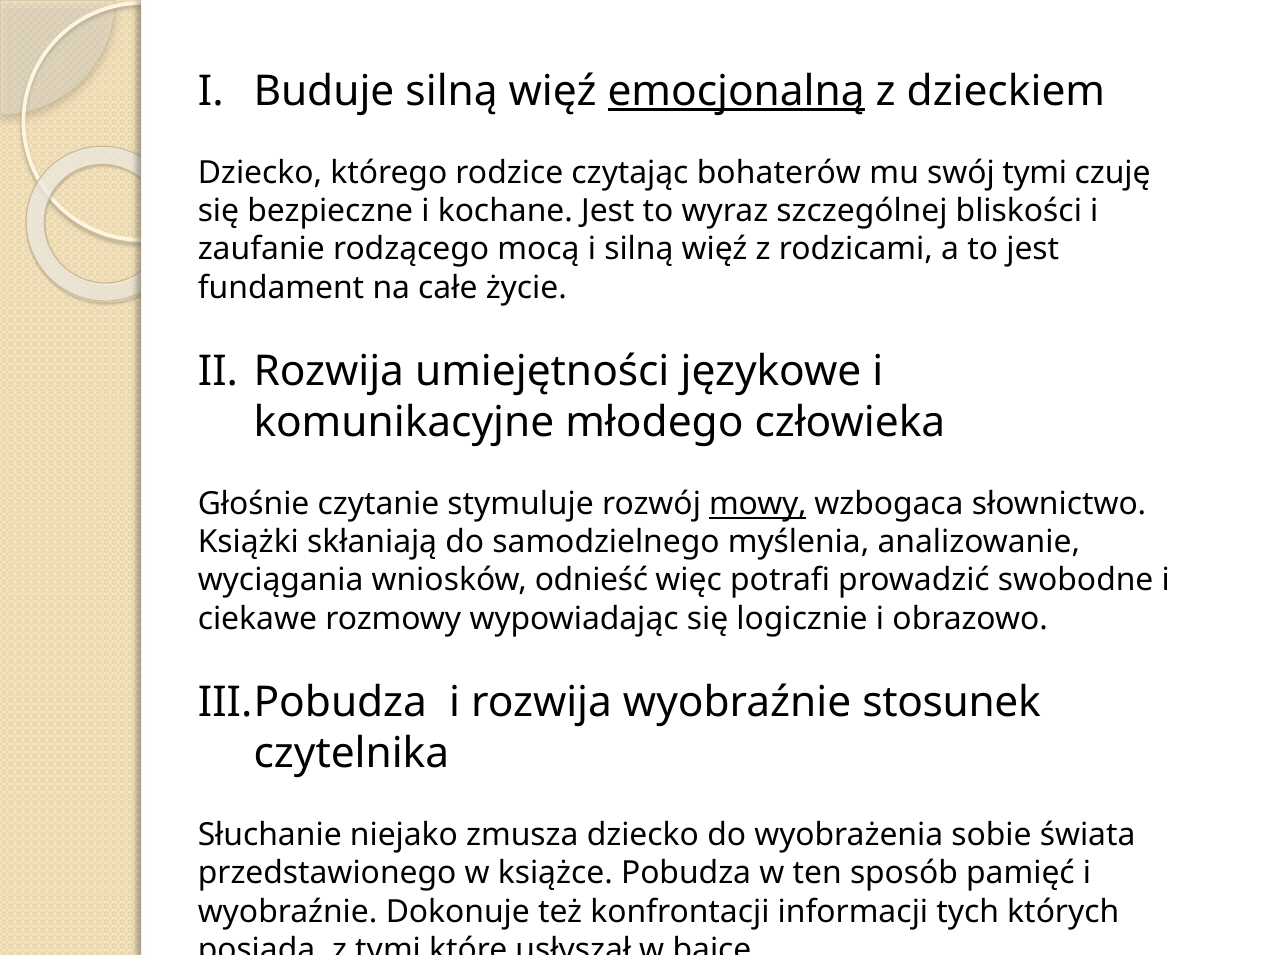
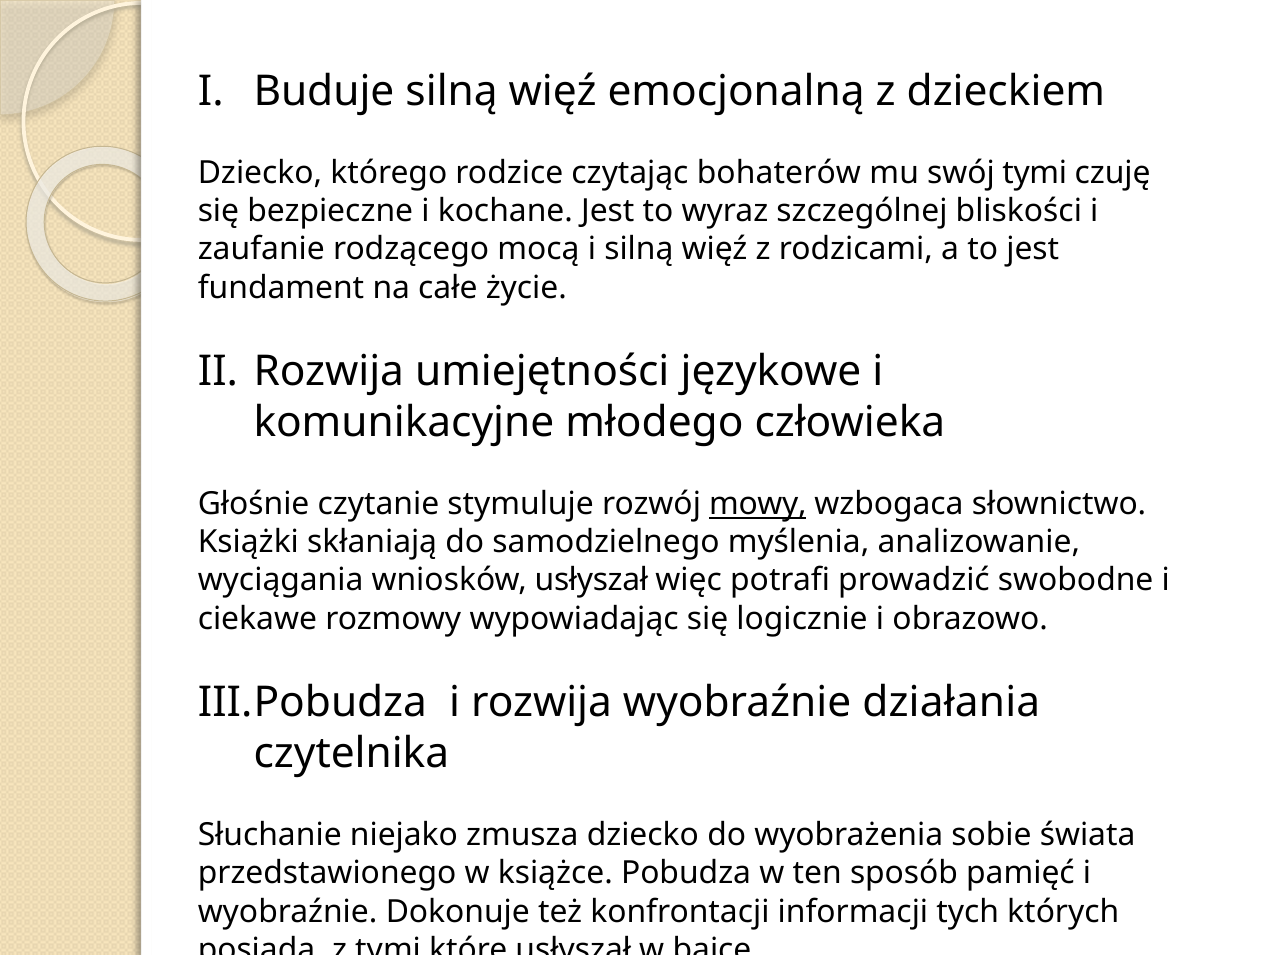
emocjonalną underline: present -> none
wniosków odnieść: odnieść -> usłyszał
stosunek: stosunek -> działania
